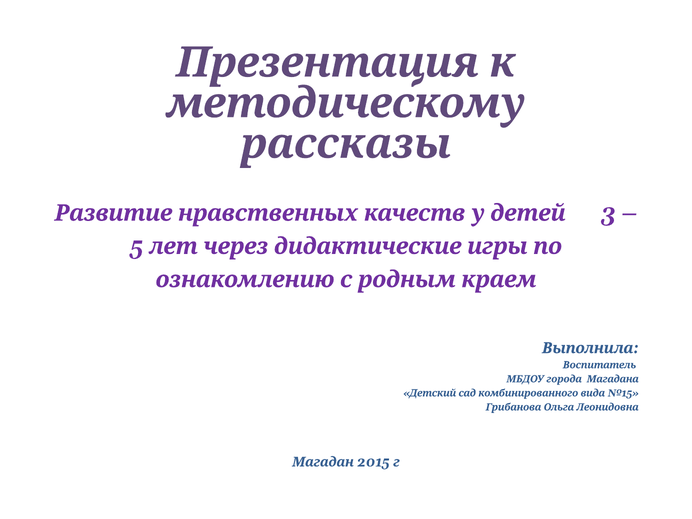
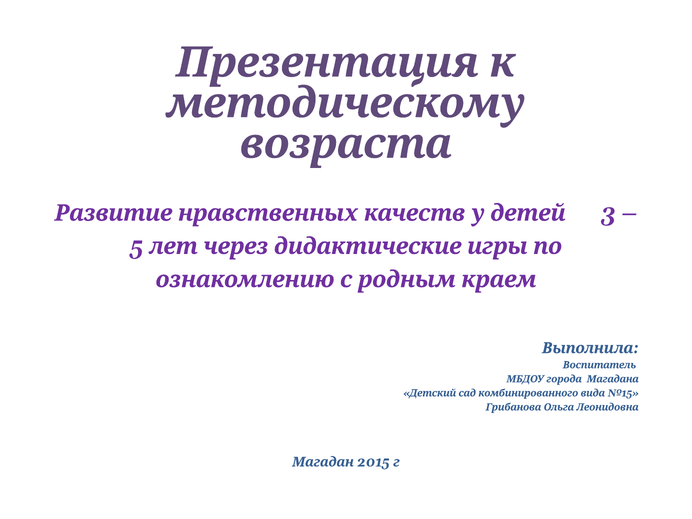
рассказы: рассказы -> возраста
